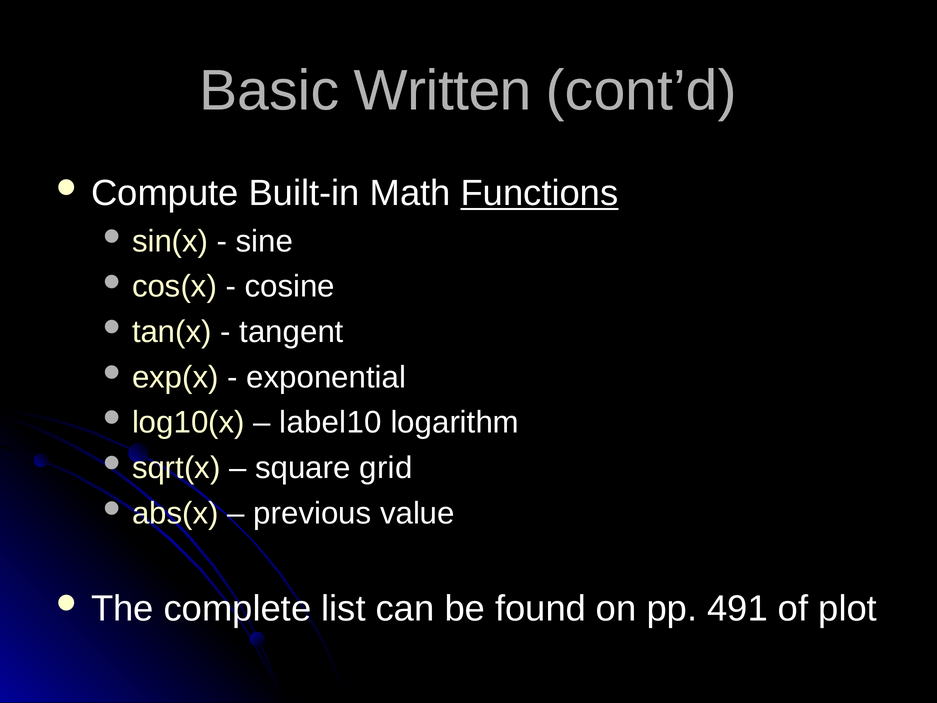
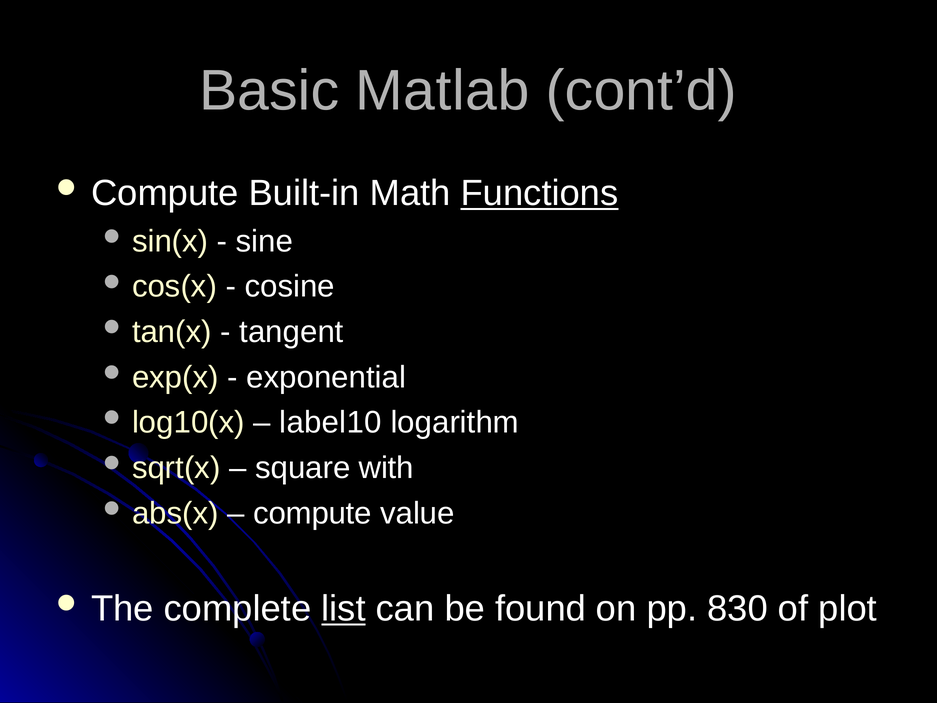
Written: Written -> Matlab
grid: grid -> with
previous at (312, 513): previous -> compute
list underline: none -> present
491: 491 -> 830
